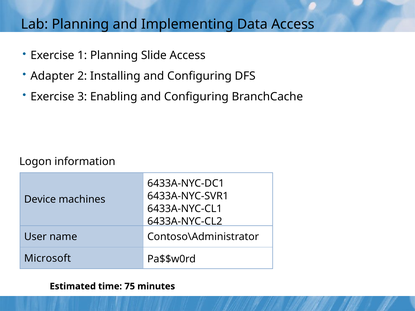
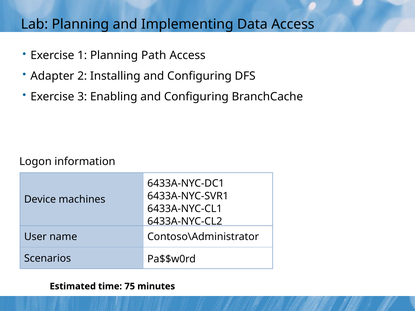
Slide: Slide -> Path
Microsoft: Microsoft -> Scenarios
